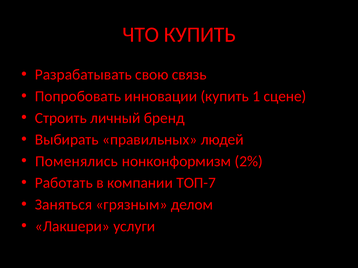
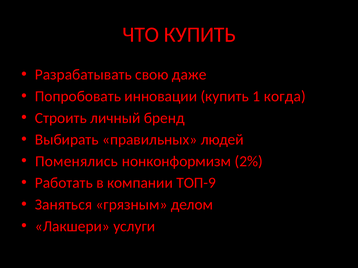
связь: связь -> даже
сцене: сцене -> когда
ТОП-7: ТОП-7 -> ТОП-9
